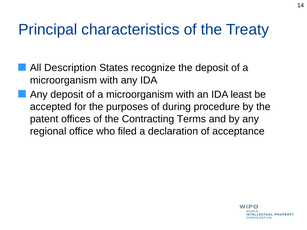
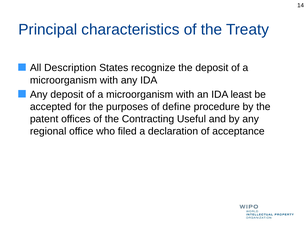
during: during -> define
Terms: Terms -> Useful
